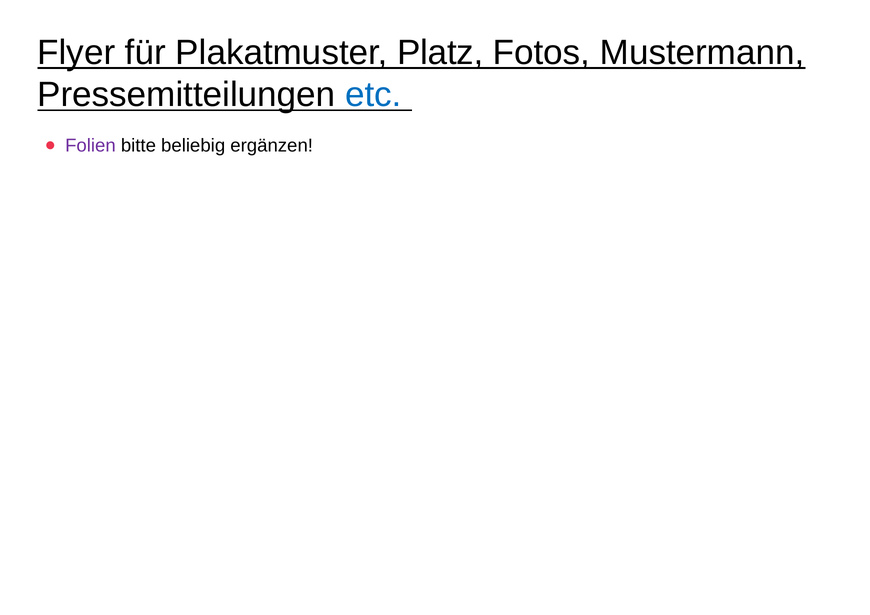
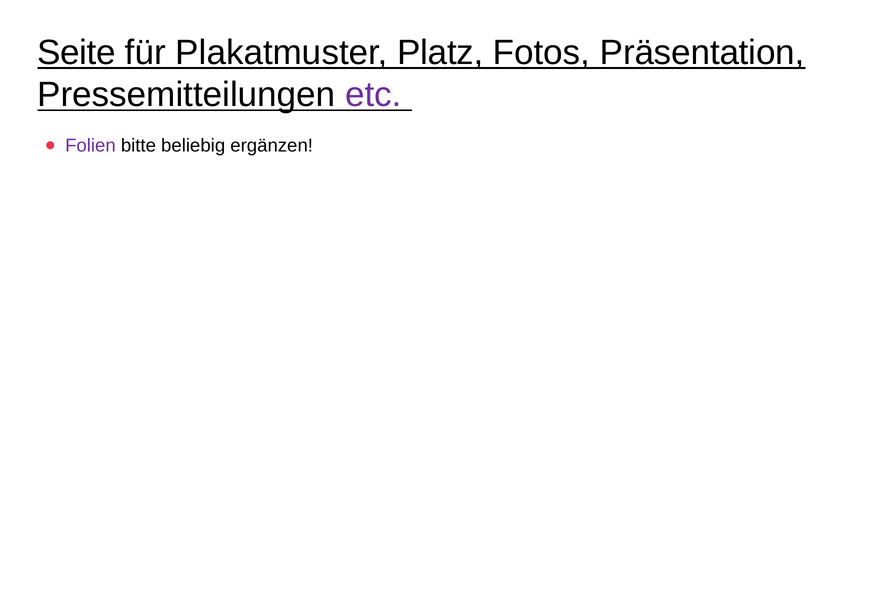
Flyer at (76, 53): Flyer -> Seite
Fotos Mustermann: Mustermann -> Präsentation
etc colour: blue -> purple
